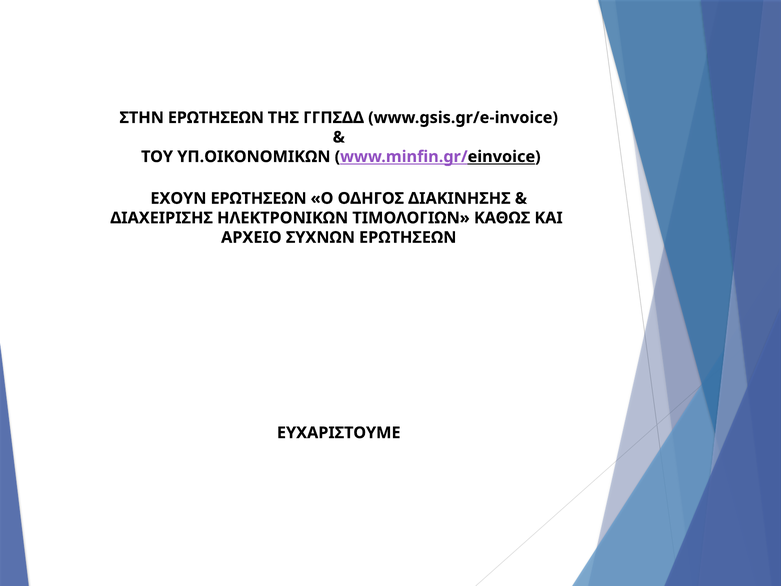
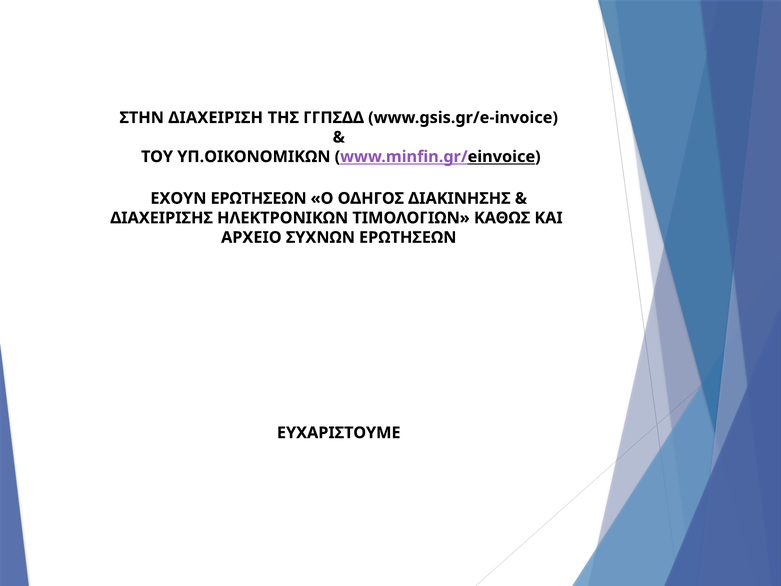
ΣΤΗΝ ΕΡΩΤΗΣΕΩΝ: ΕΡΩΤΗΣΕΩΝ -> ΔΙΑΧΕΙΡΙΣΗ
